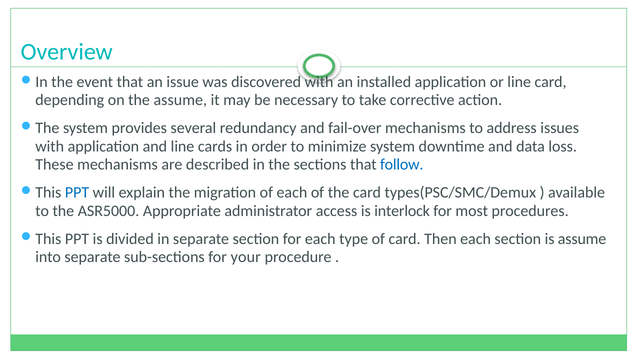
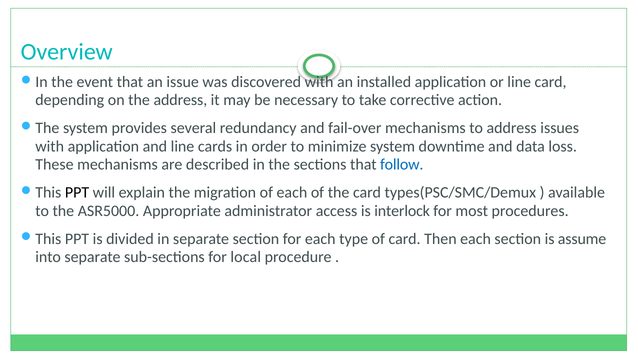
the assume: assume -> address
PPT at (77, 193) colour: blue -> black
your: your -> local
